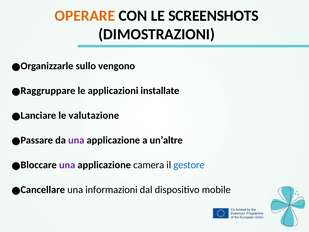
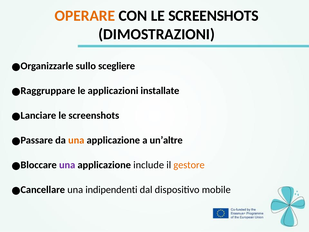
vengono: vengono -> scegliere
valutazione at (94, 115): valutazione -> screenshots
una at (76, 140) colour: purple -> orange
camera: camera -> include
gestore colour: blue -> orange
informazioni: informazioni -> indipendenti
